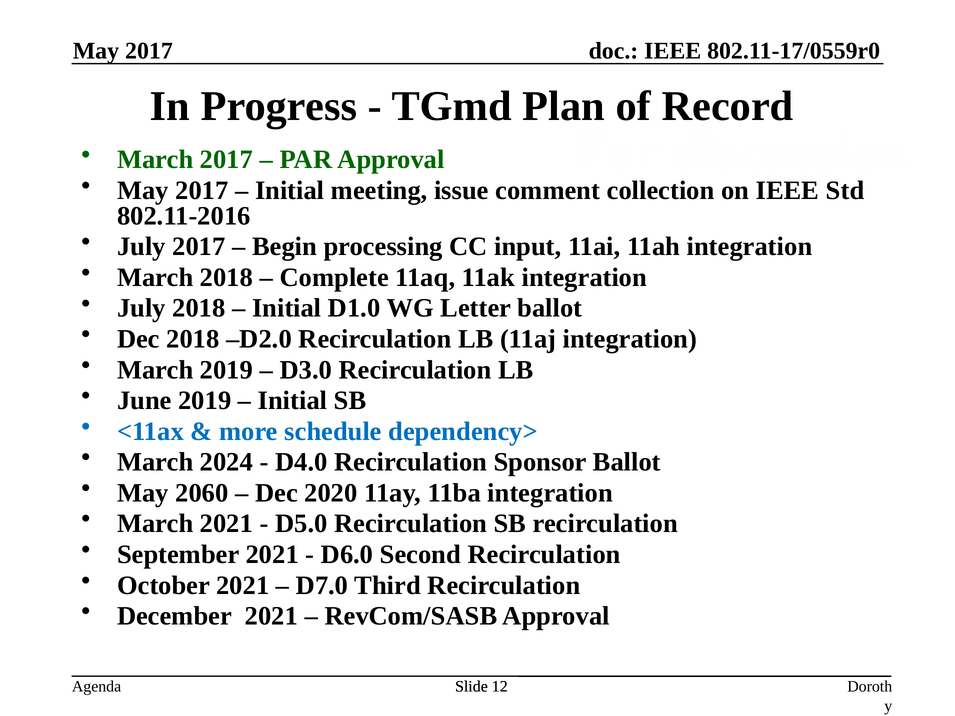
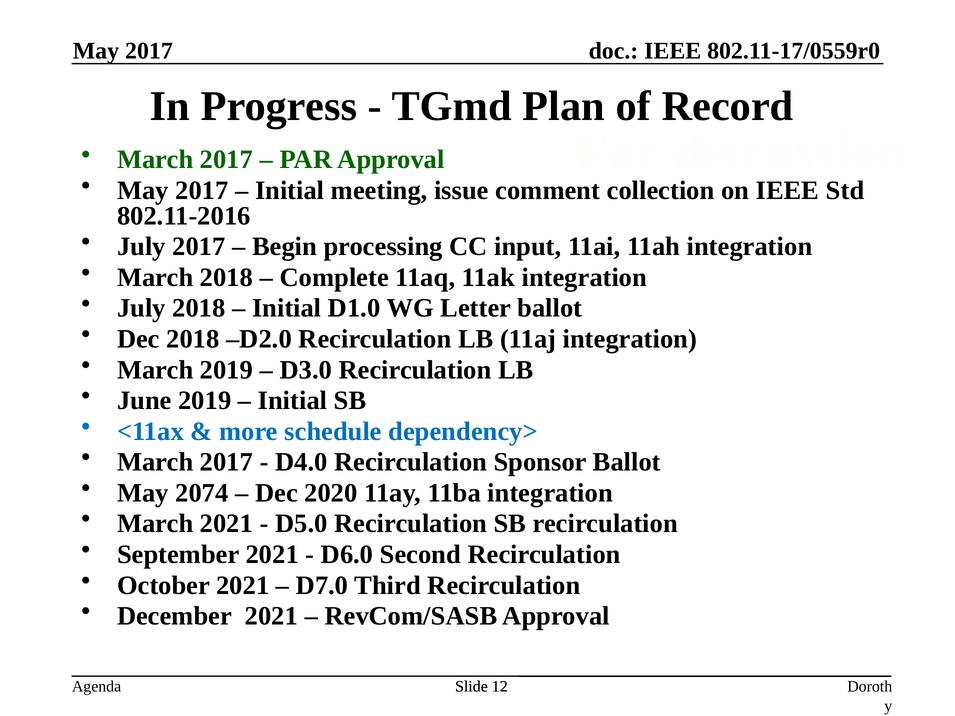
2024 at (226, 462): 2024 -> 2017
2060: 2060 -> 2074
